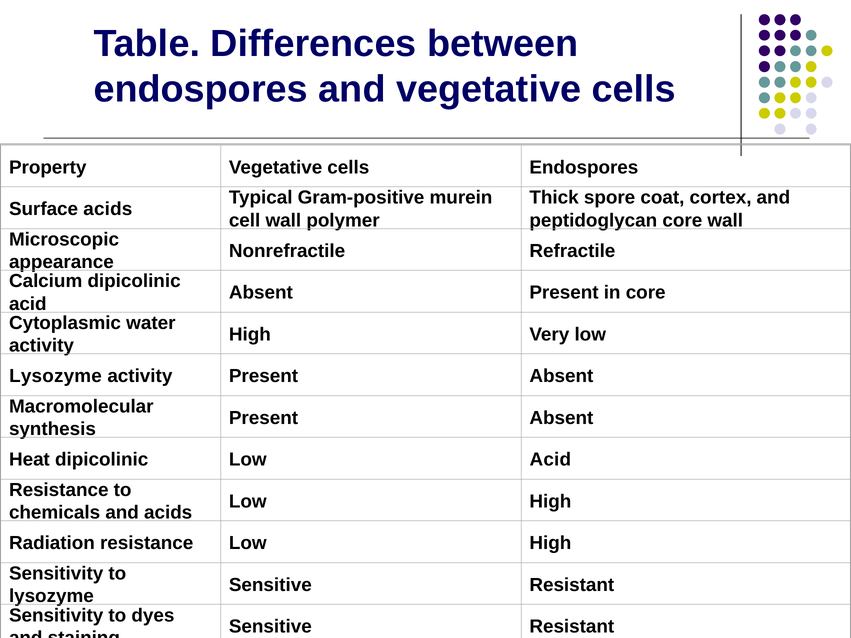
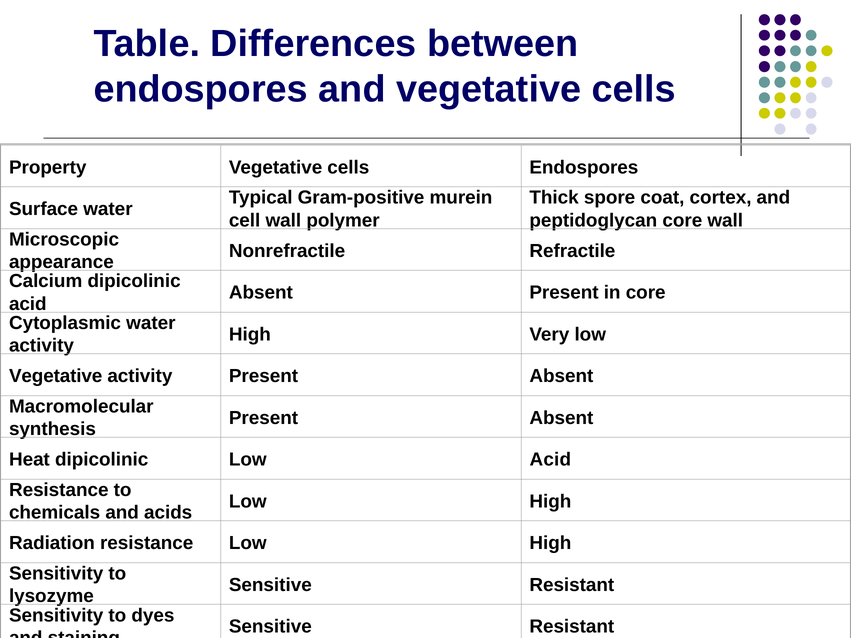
Surface acids: acids -> water
Lysozyme at (56, 376): Lysozyme -> Vegetative
